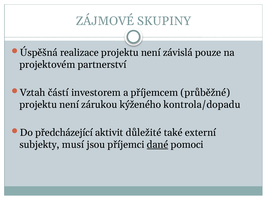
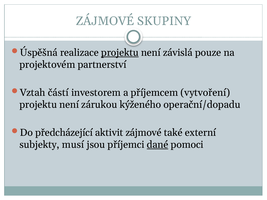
projektu at (120, 53) underline: none -> present
průběžné: průběžné -> vytvoření
kontrola/dopadu: kontrola/dopadu -> operační/dopadu
aktivit důležité: důležité -> zájmové
